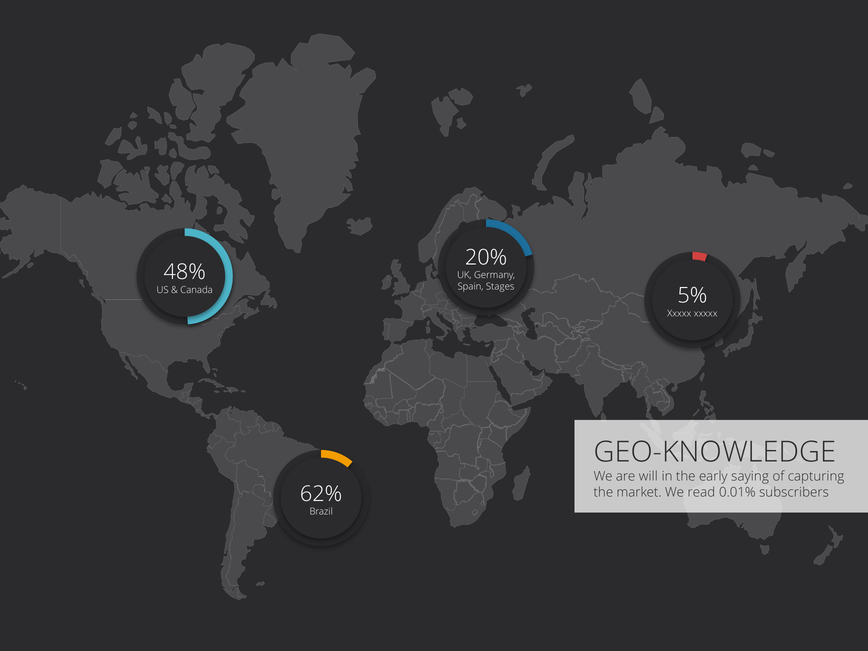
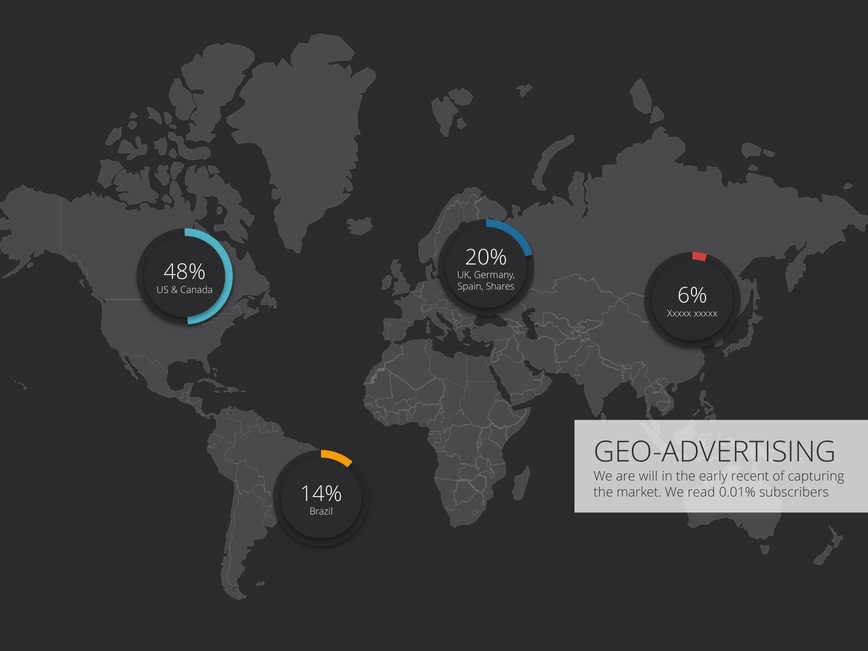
Stages: Stages -> Shares
5%: 5% -> 6%
GEO-KNOWLEDGE: GEO-KNOWLEDGE -> GEO-ADVERTISING
saying: saying -> recent
62%: 62% -> 14%
